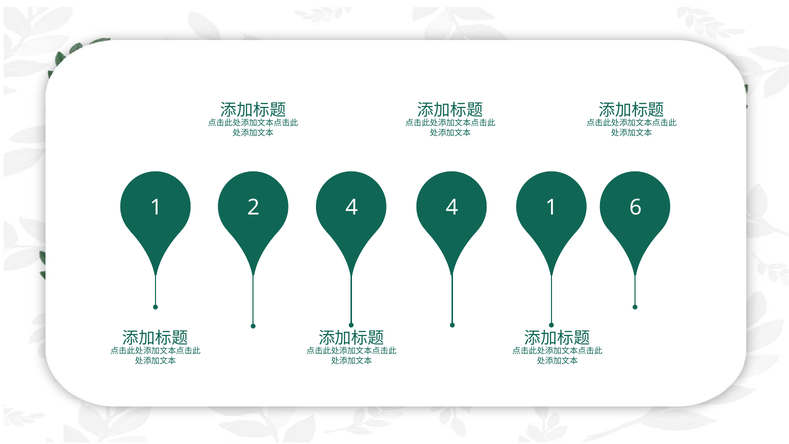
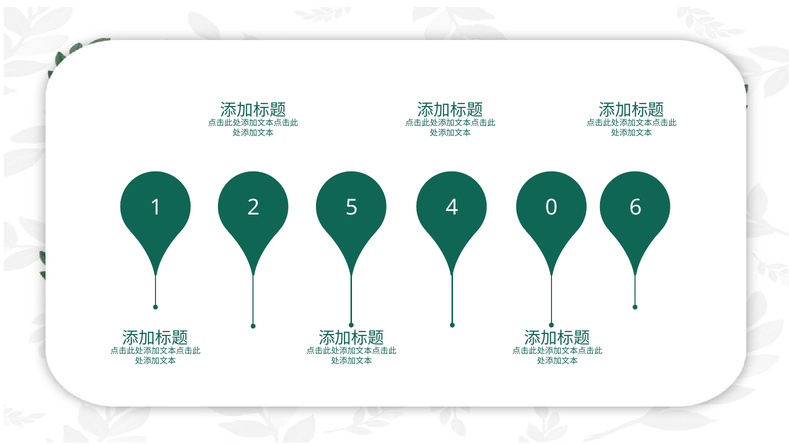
2 4: 4 -> 5
4 1: 1 -> 0
